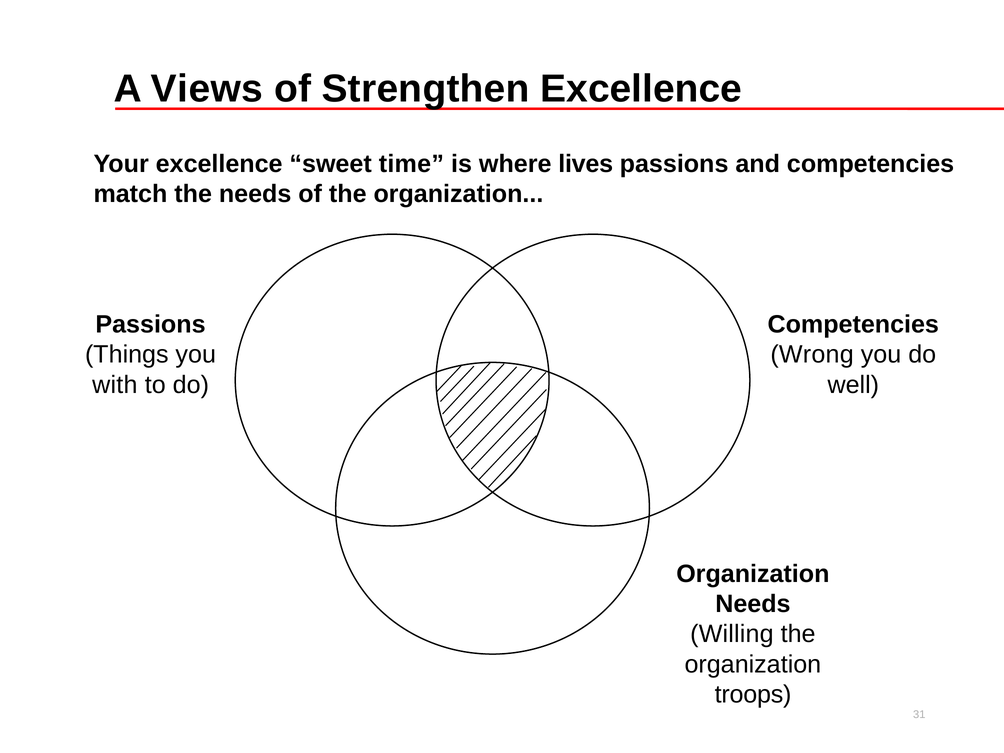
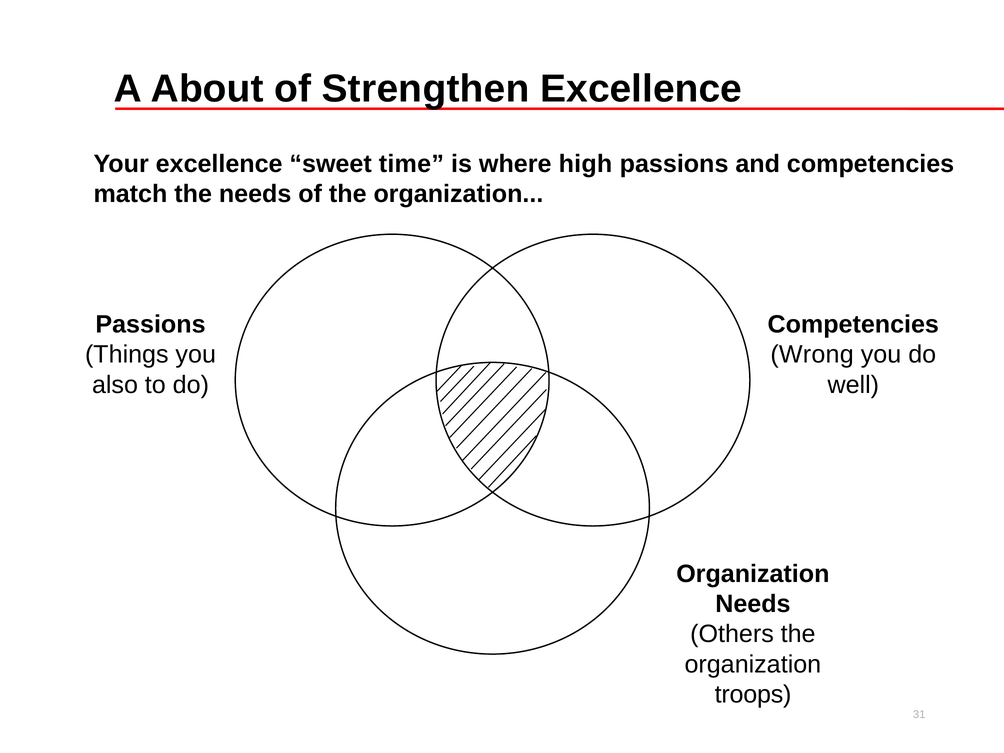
Views: Views -> About
lives: lives -> high
with: with -> also
Willing: Willing -> Others
